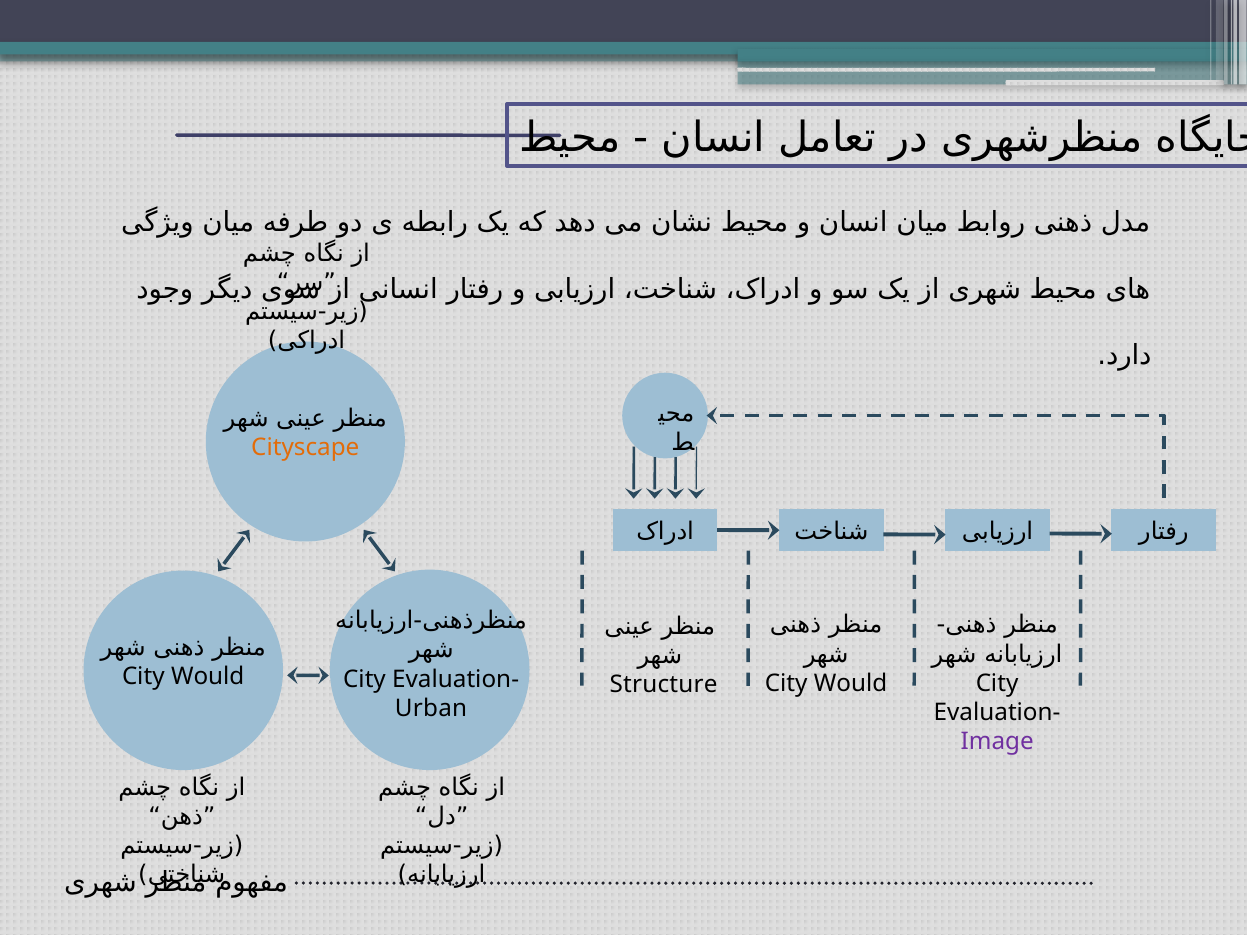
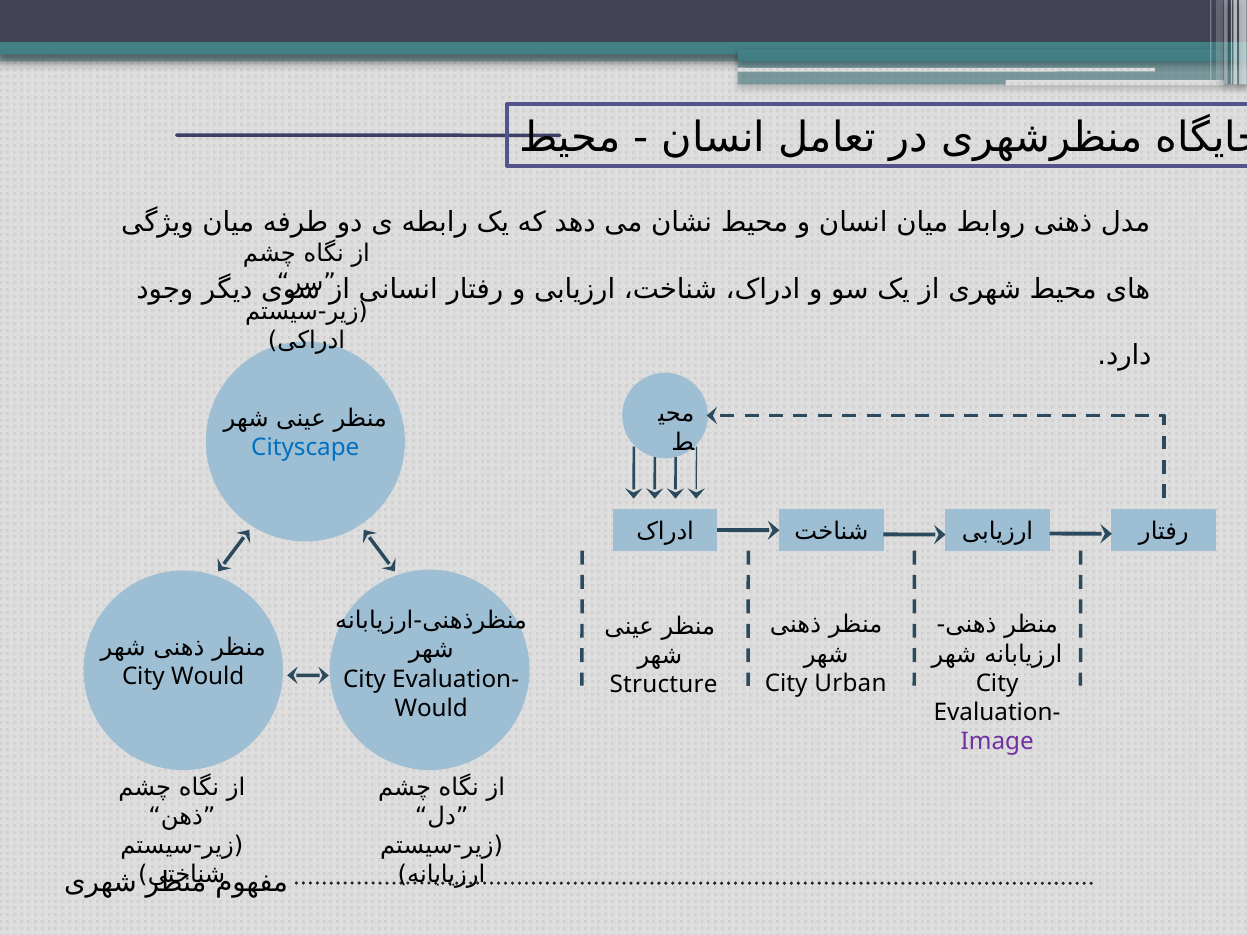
Cityscape colour: orange -> blue
Would at (851, 683): Would -> Urban
Urban at (431, 708): Urban -> Would
